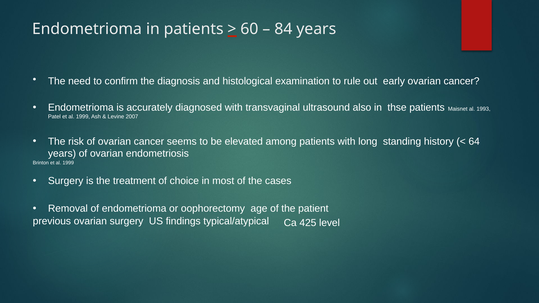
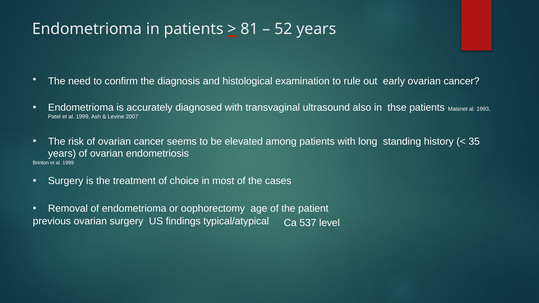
60: 60 -> 81
84: 84 -> 52
64: 64 -> 35
425: 425 -> 537
